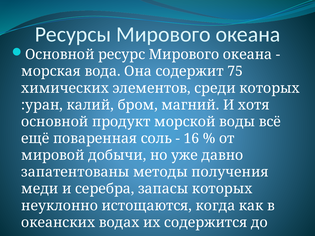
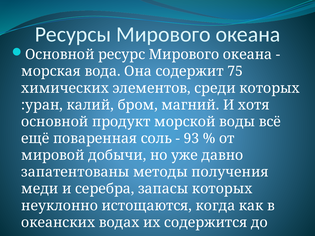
16: 16 -> 93
